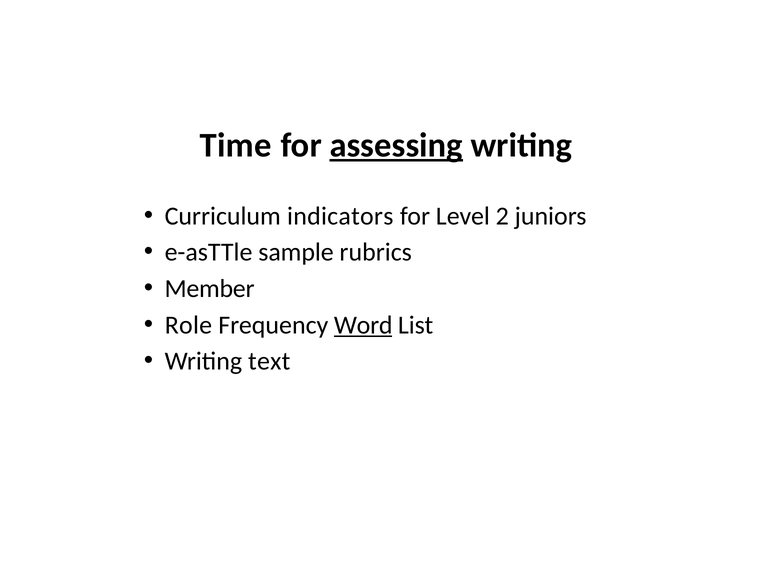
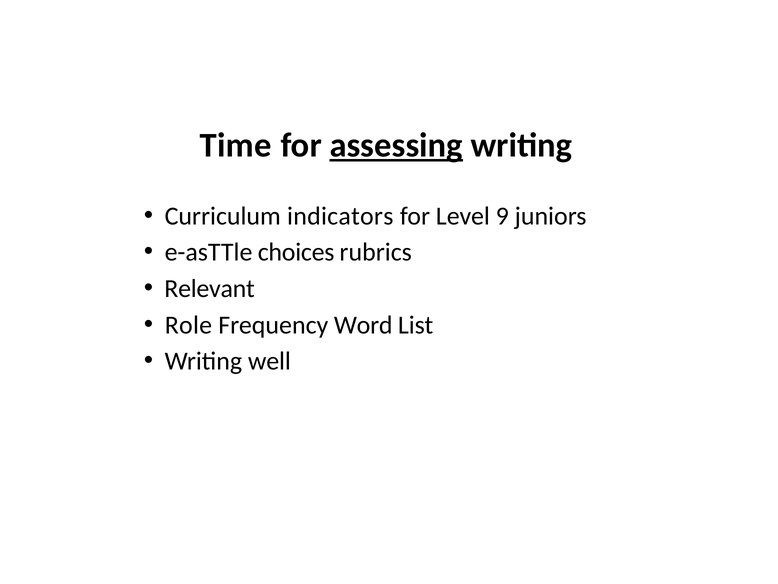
2: 2 -> 9
sample: sample -> choices
Member: Member -> Relevant
Word underline: present -> none
text: text -> well
